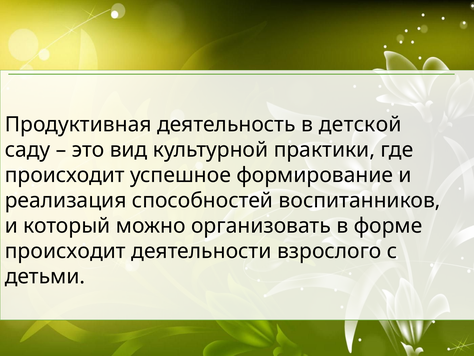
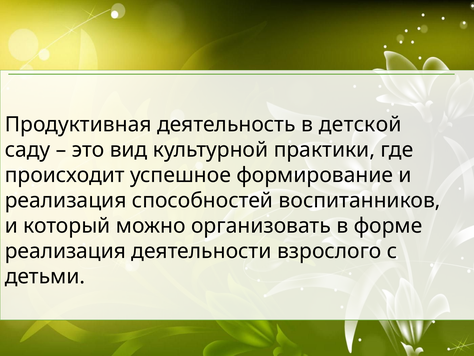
происходит at (65, 251): происходит -> реализация
